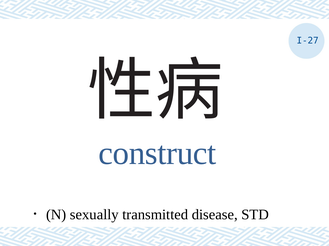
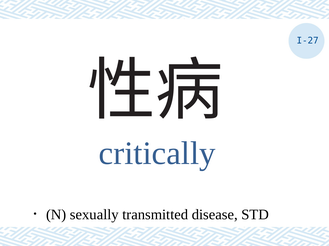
construct: construct -> critically
